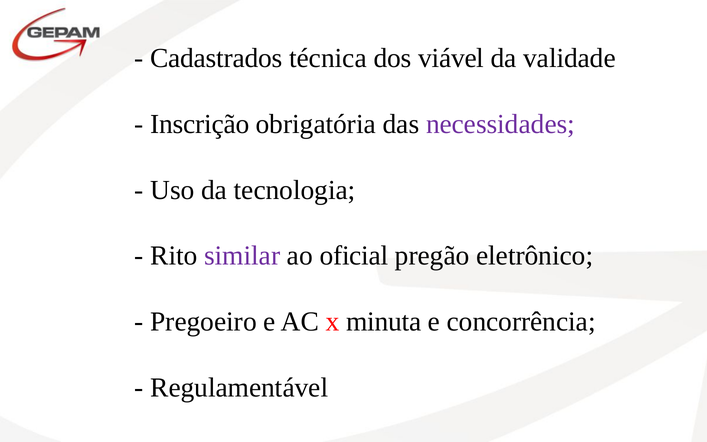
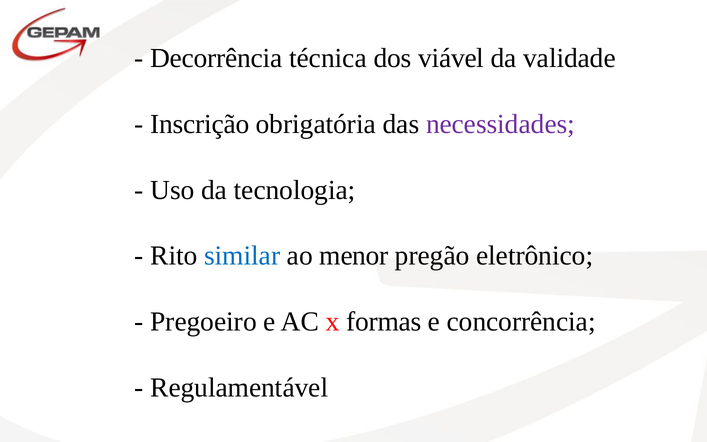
Cadastrados: Cadastrados -> Decorrência
similar colour: purple -> blue
oficial: oficial -> menor
minuta: minuta -> formas
